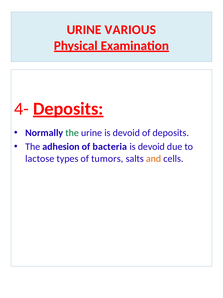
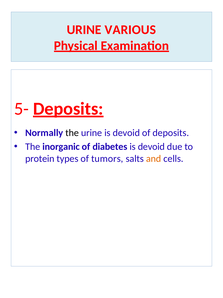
4-: 4- -> 5-
the at (72, 133) colour: green -> black
adhesion: adhesion -> inorganic
bacteria: bacteria -> diabetes
lactose: lactose -> protein
